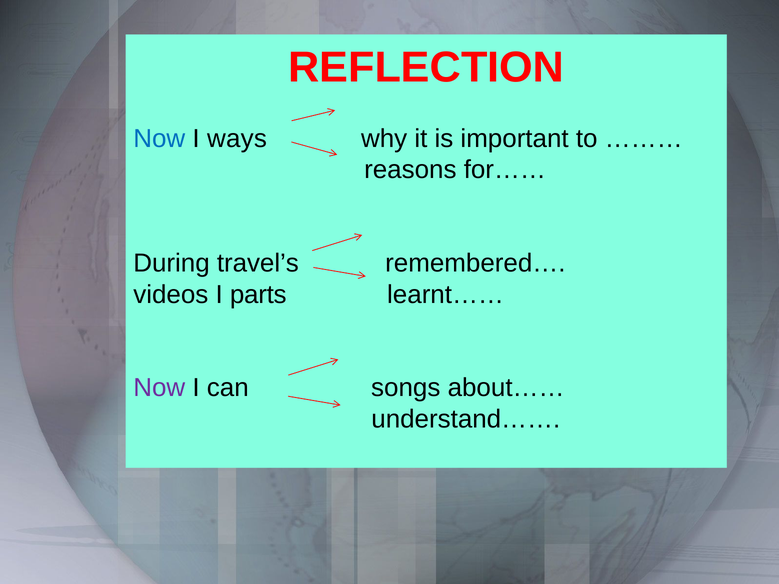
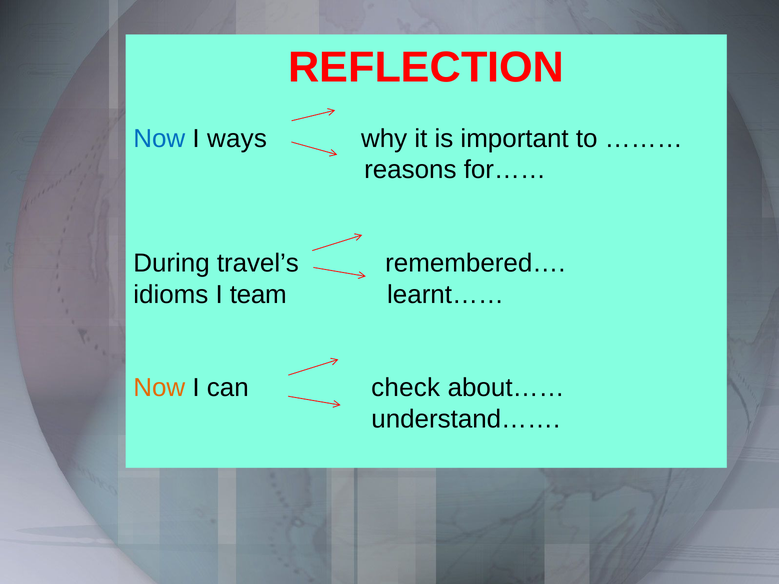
videos: videos -> idioms
parts: parts -> team
Now at (159, 388) colour: purple -> orange
songs: songs -> check
